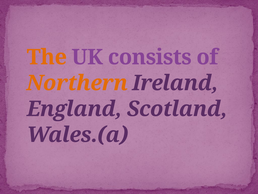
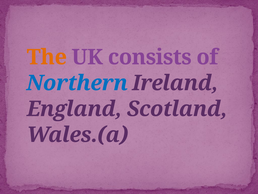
Northern colour: orange -> blue
